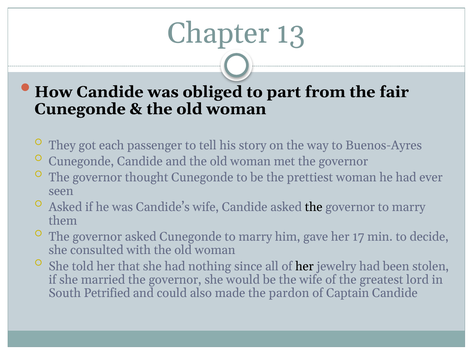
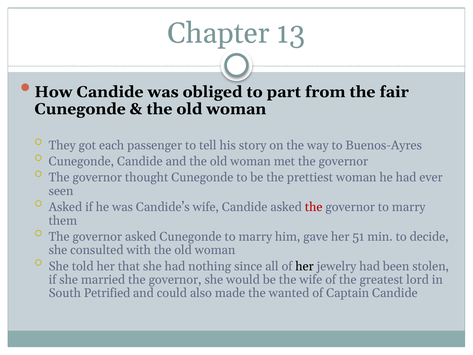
the at (314, 207) colour: black -> red
17: 17 -> 51
pardon: pardon -> wanted
